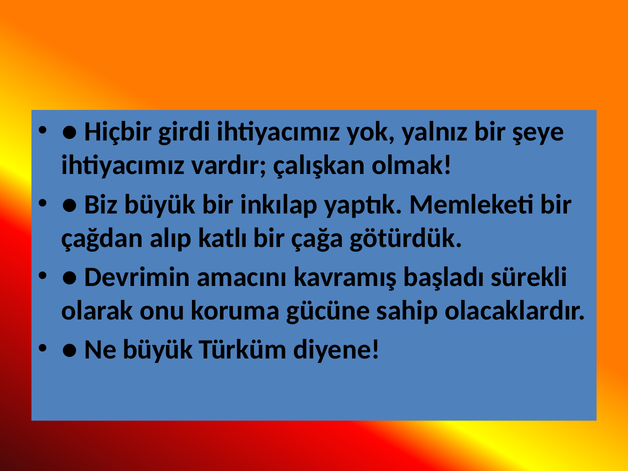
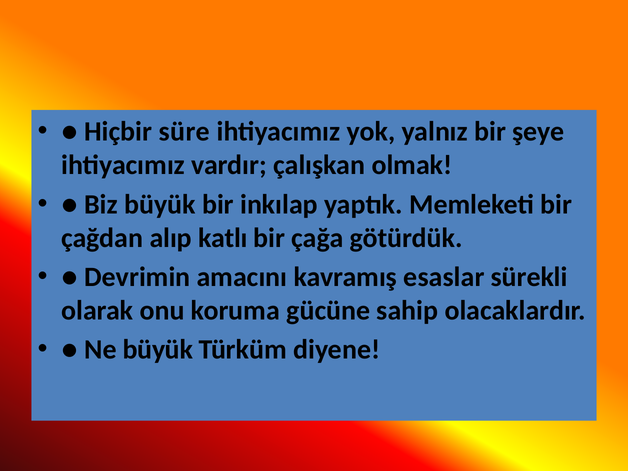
girdi: girdi -> süre
başladı: başladı -> esaslar
